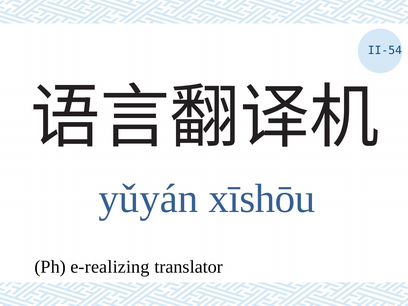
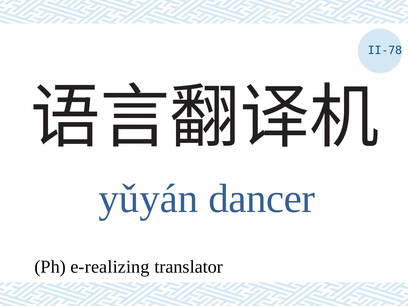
II-54: II-54 -> II-78
xīshōu: xīshōu -> dancer
